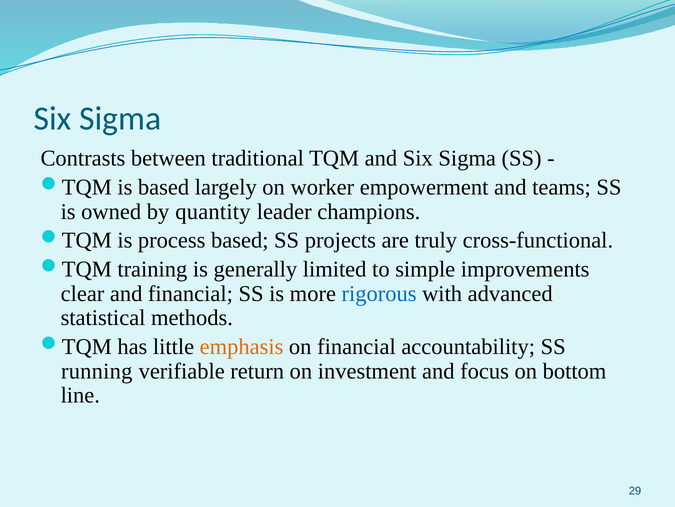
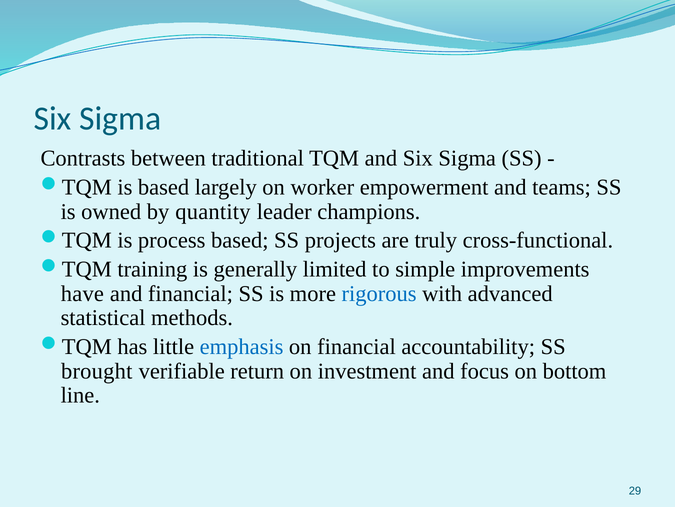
clear: clear -> have
emphasis colour: orange -> blue
running: running -> brought
